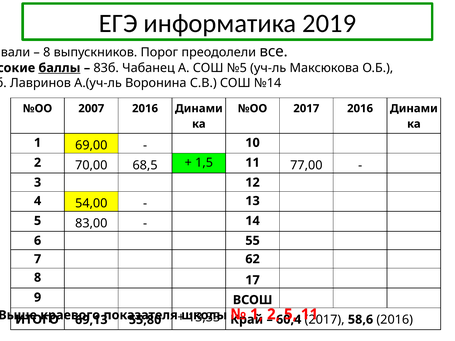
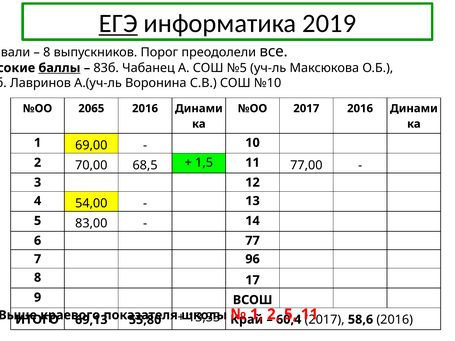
ЕГЭ underline: none -> present
№14: №14 -> №10
2007: 2007 -> 2065
55: 55 -> 77
62: 62 -> 96
